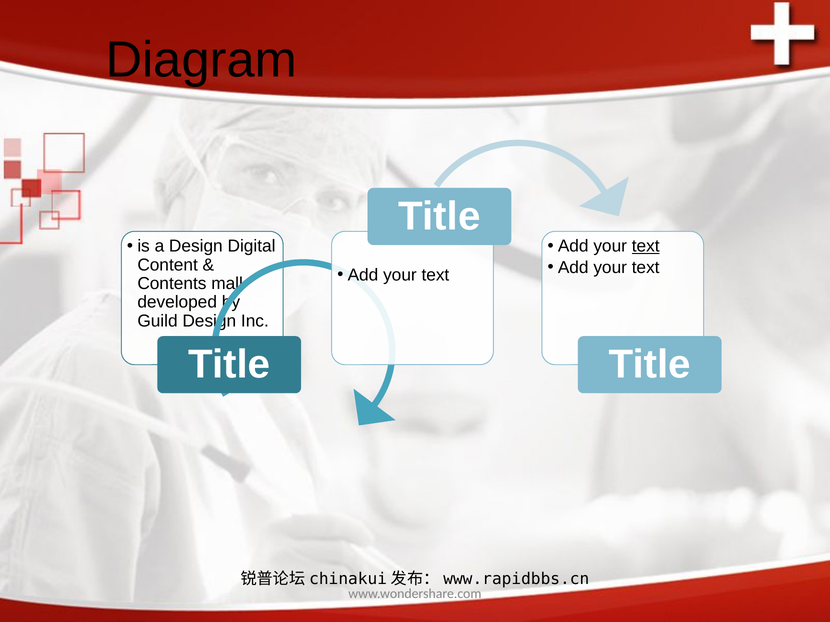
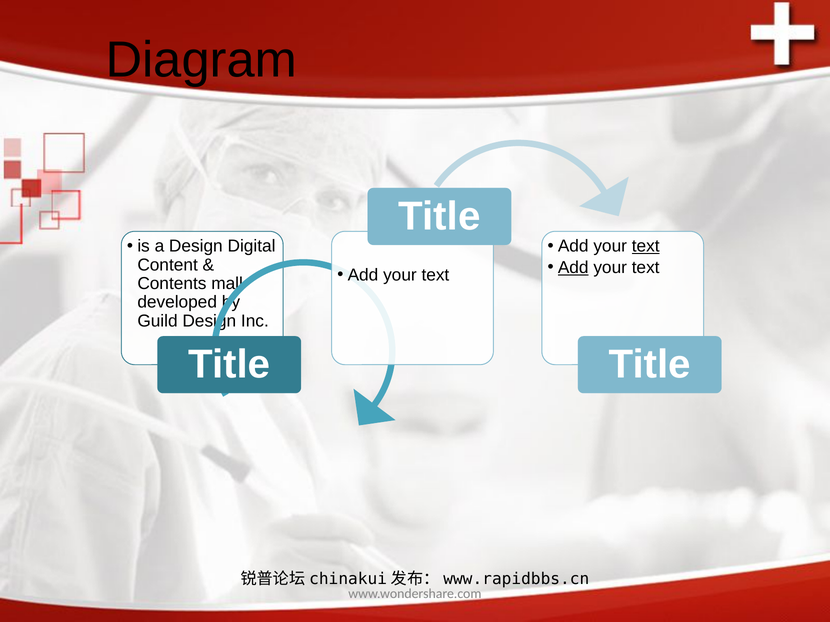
Add at (573, 268) underline: none -> present
